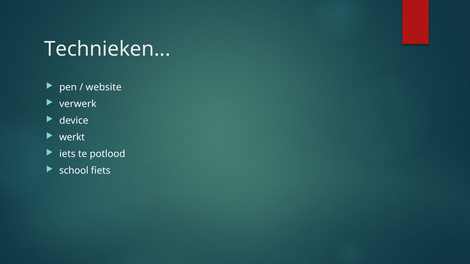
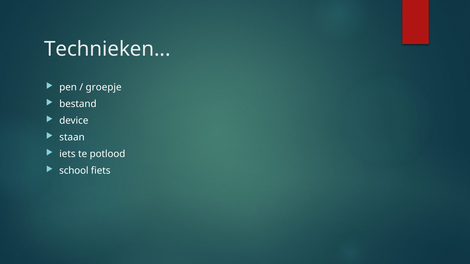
website: website -> groepje
verwerk: verwerk -> bestand
werkt: werkt -> staan
